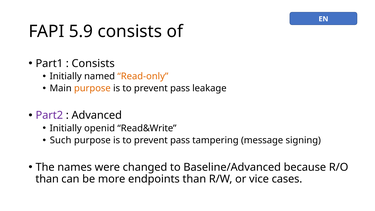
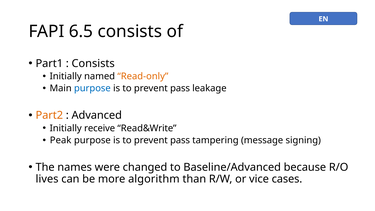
5.9: 5.9 -> 6.5
purpose at (92, 88) colour: orange -> blue
Part2 colour: purple -> orange
openid: openid -> receive
Such: Such -> Peak
than at (47, 179): than -> lives
endpoints: endpoints -> algorithm
